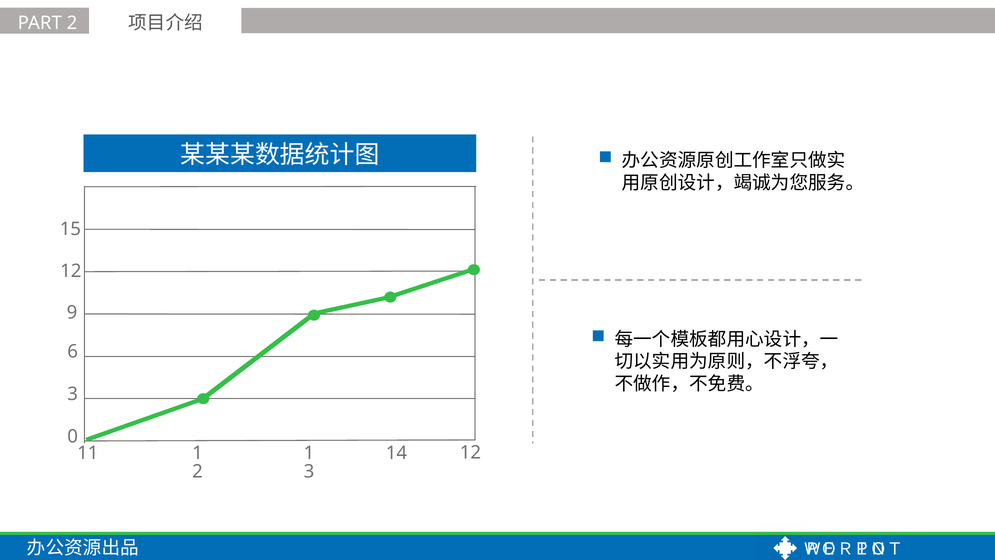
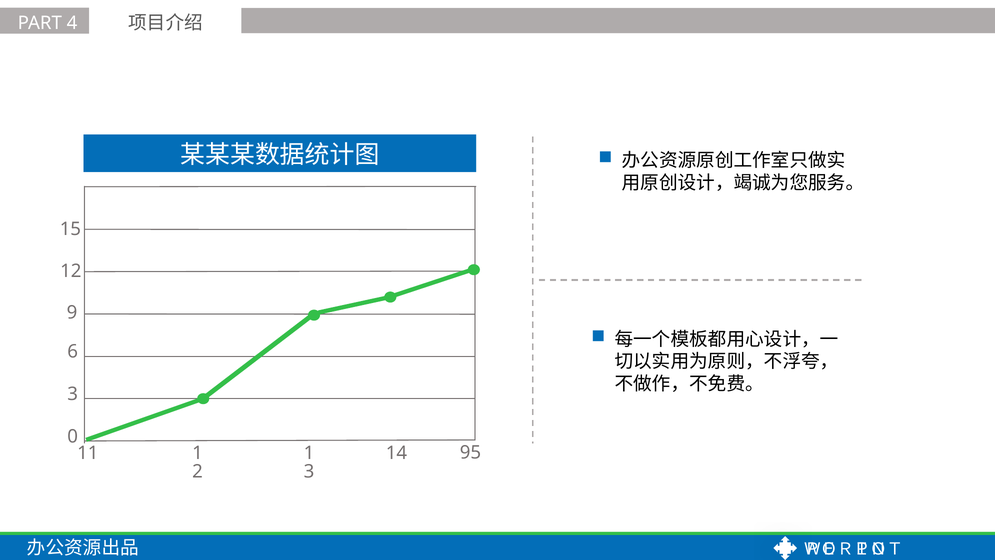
PART 2: 2 -> 4
11 12: 12 -> 95
